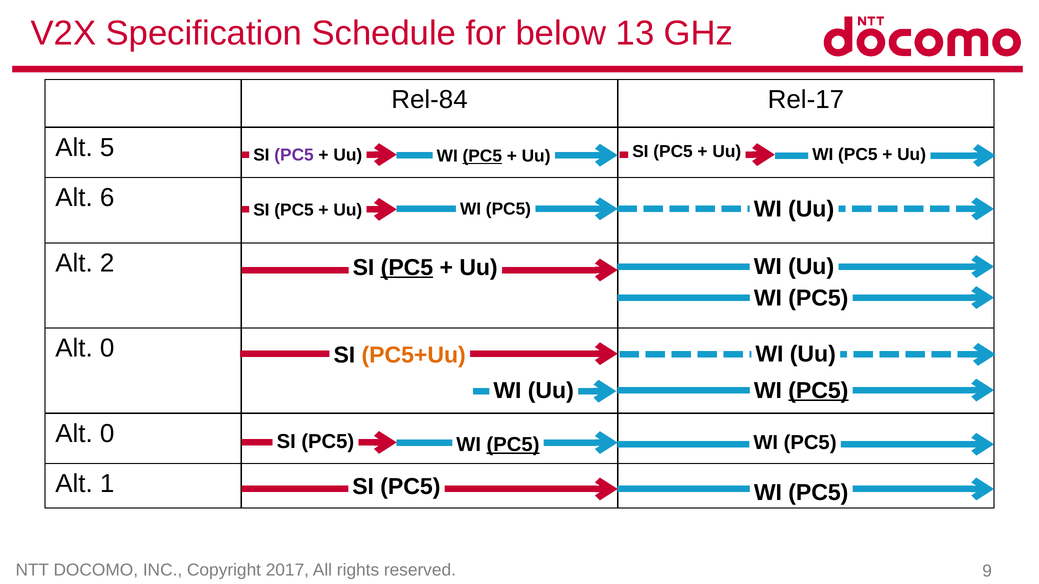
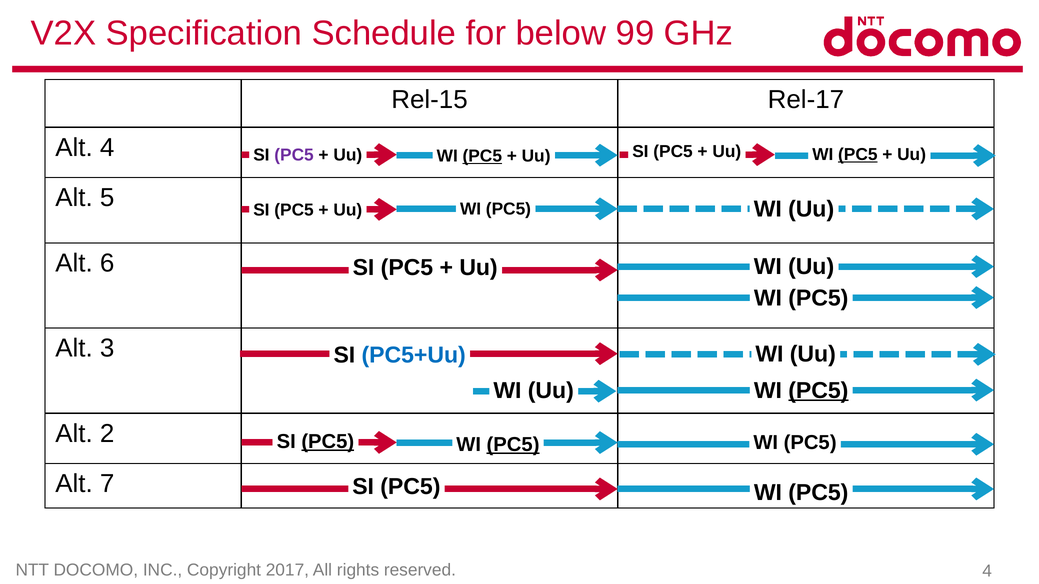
13: 13 -> 99
Rel-84: Rel-84 -> Rel-15
Alt 5: 5 -> 4
PC5 at (858, 154) underline: none -> present
6: 6 -> 5
2: 2 -> 6
PC5 at (407, 268) underline: present -> none
0 at (107, 349): 0 -> 3
PC5+Uu colour: orange -> blue
0 at (107, 434): 0 -> 2
PC5 at (328, 442) underline: none -> present
1: 1 -> 7
9 at (987, 571): 9 -> 4
